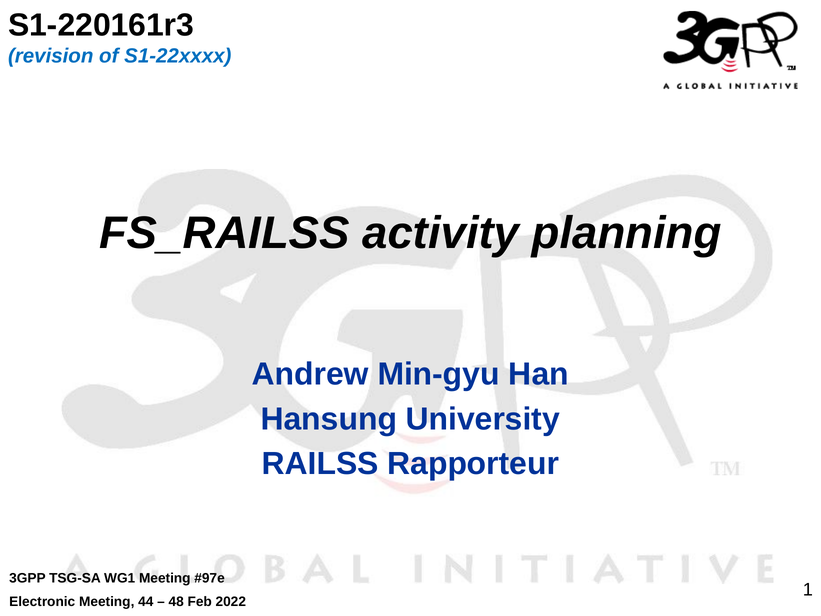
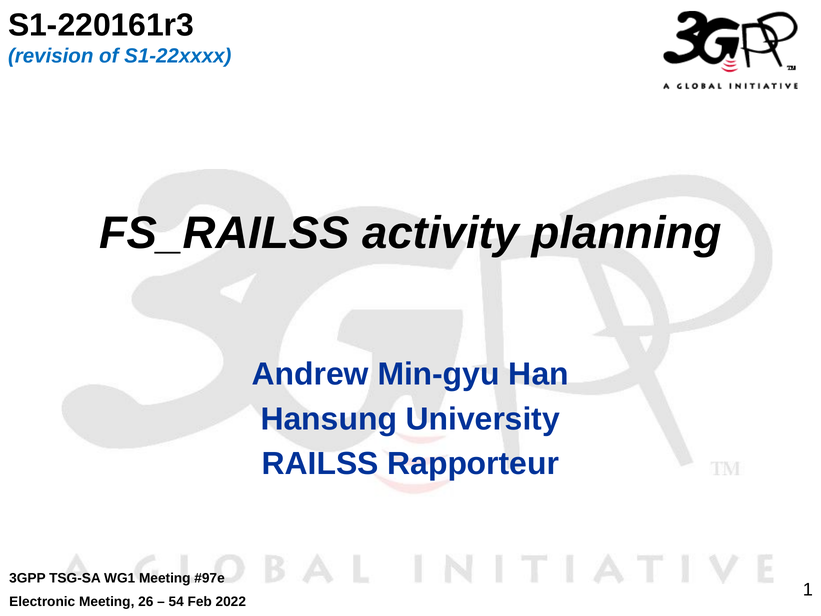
44: 44 -> 26
48: 48 -> 54
